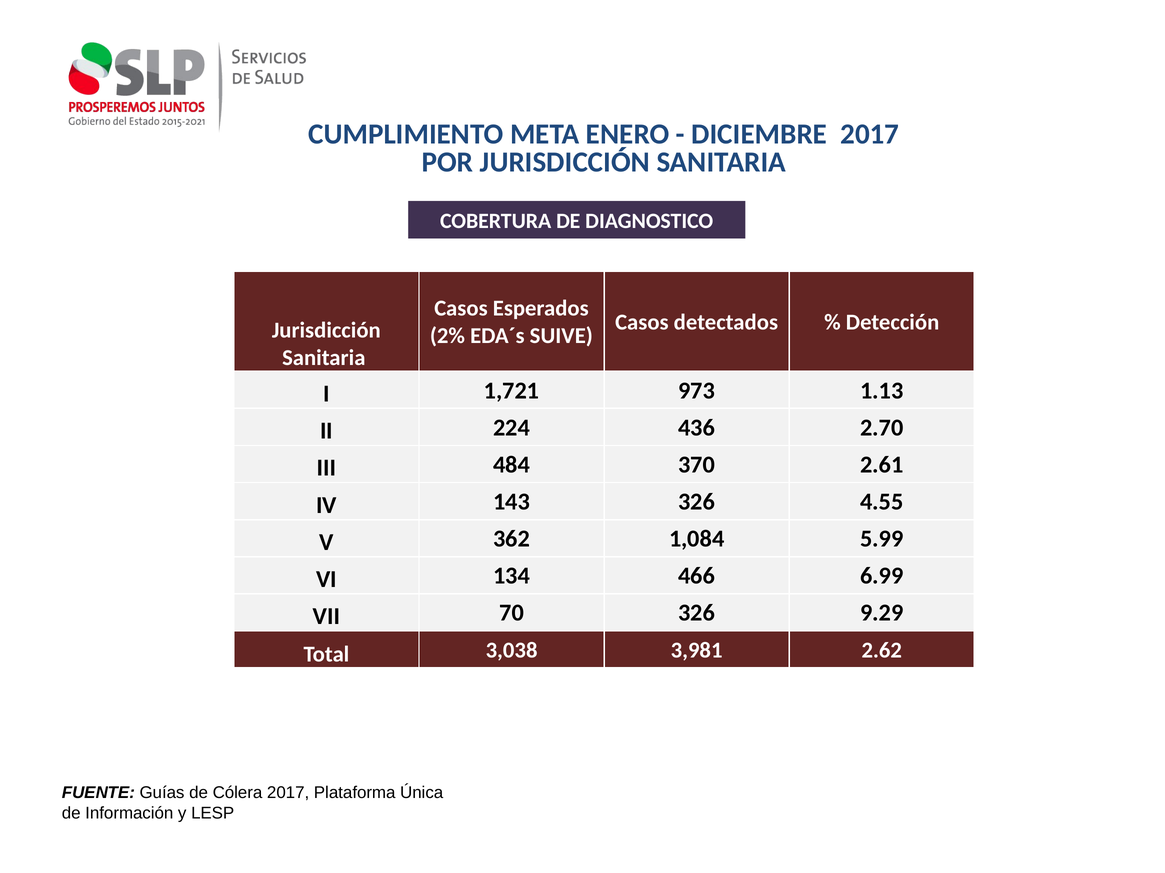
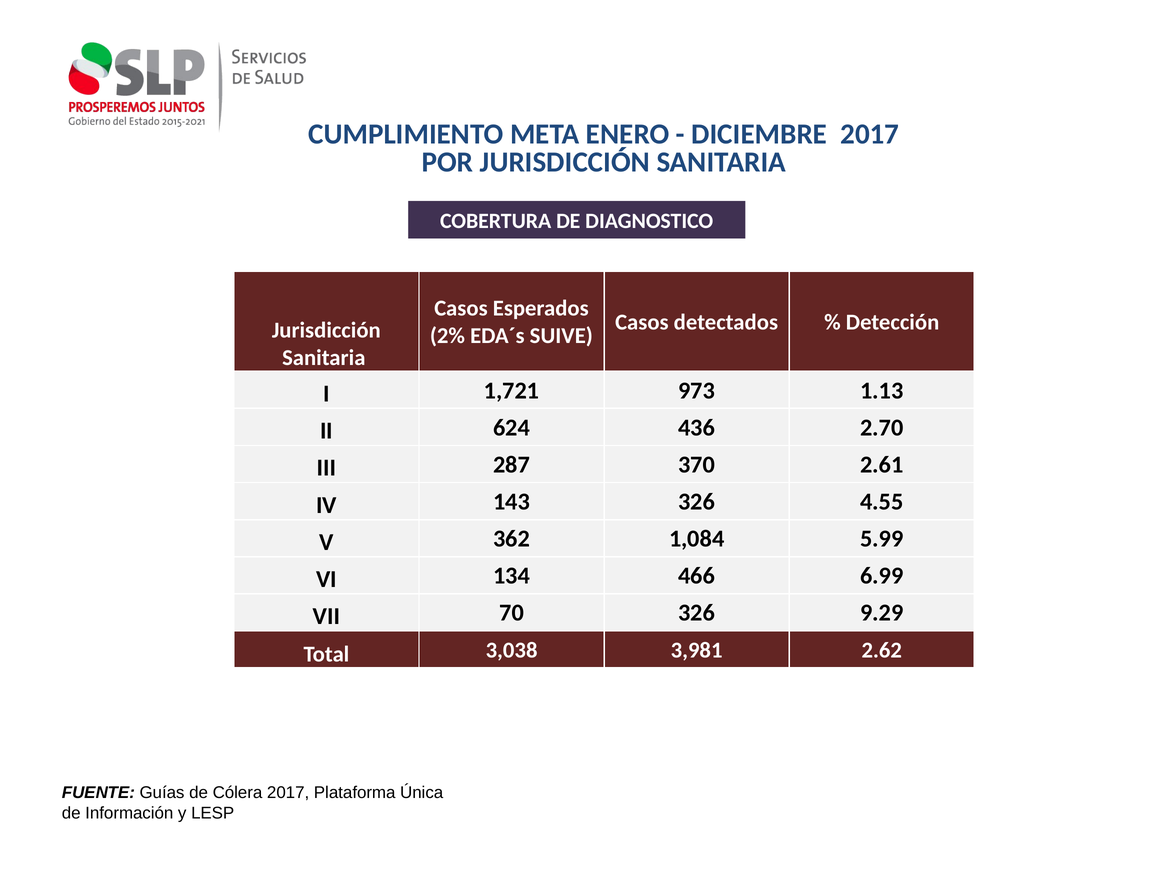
224: 224 -> 624
484: 484 -> 287
